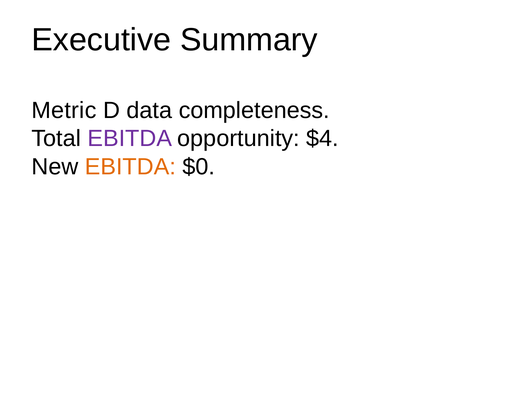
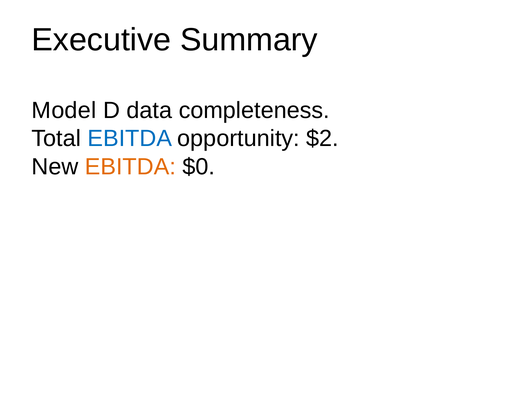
Metric: Metric -> Model
EBITDA at (130, 139) colour: purple -> blue
$4: $4 -> $2
